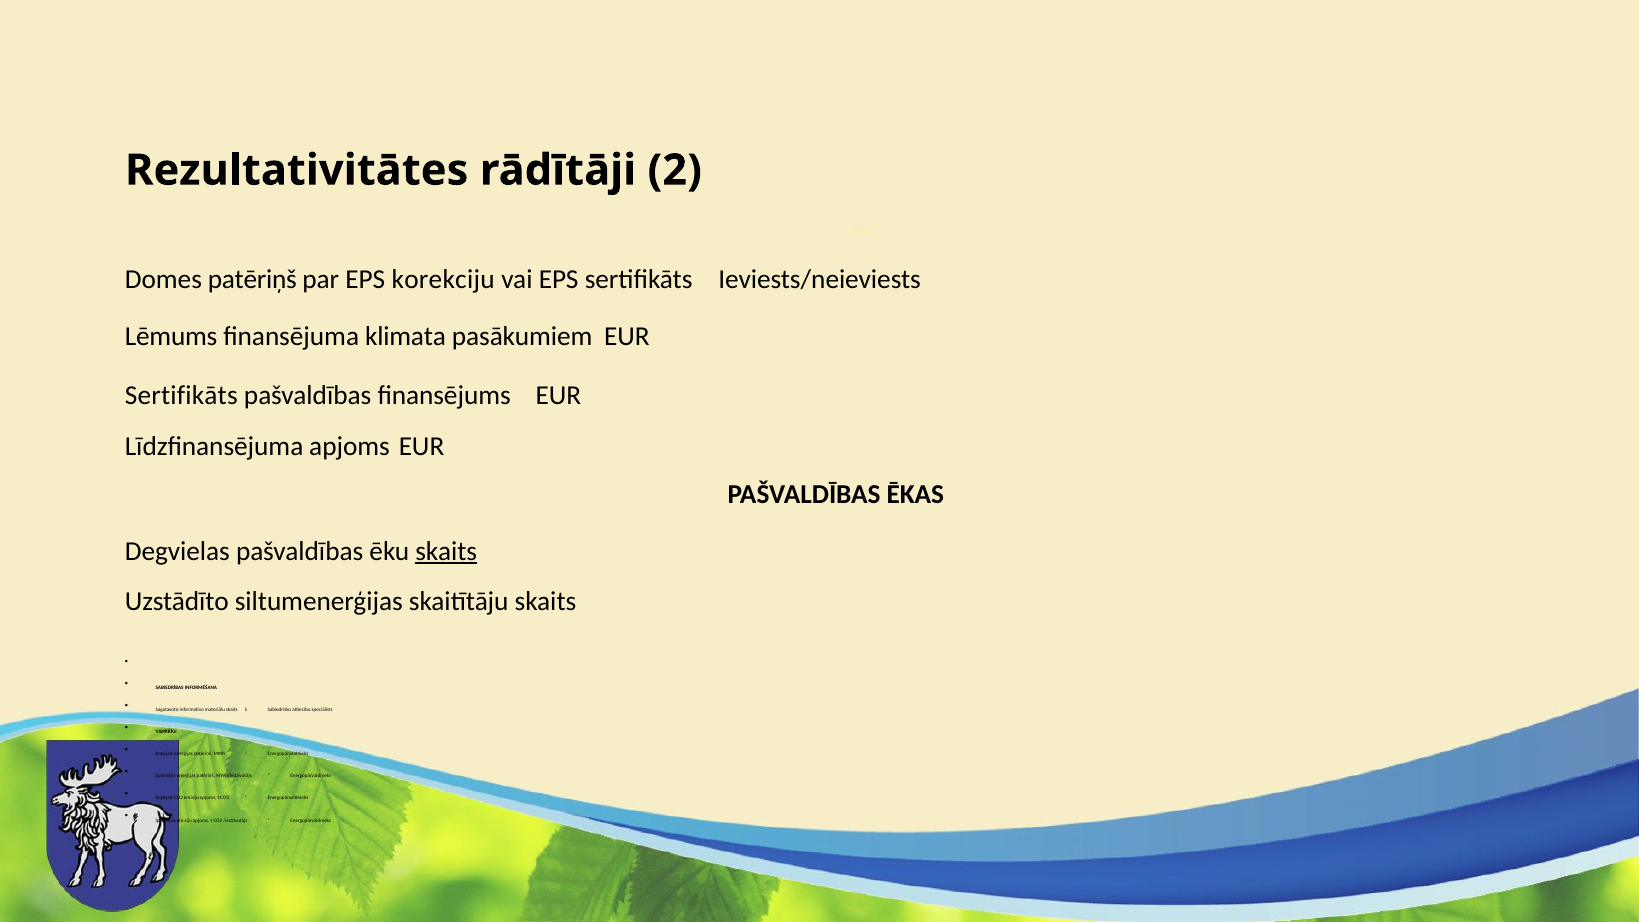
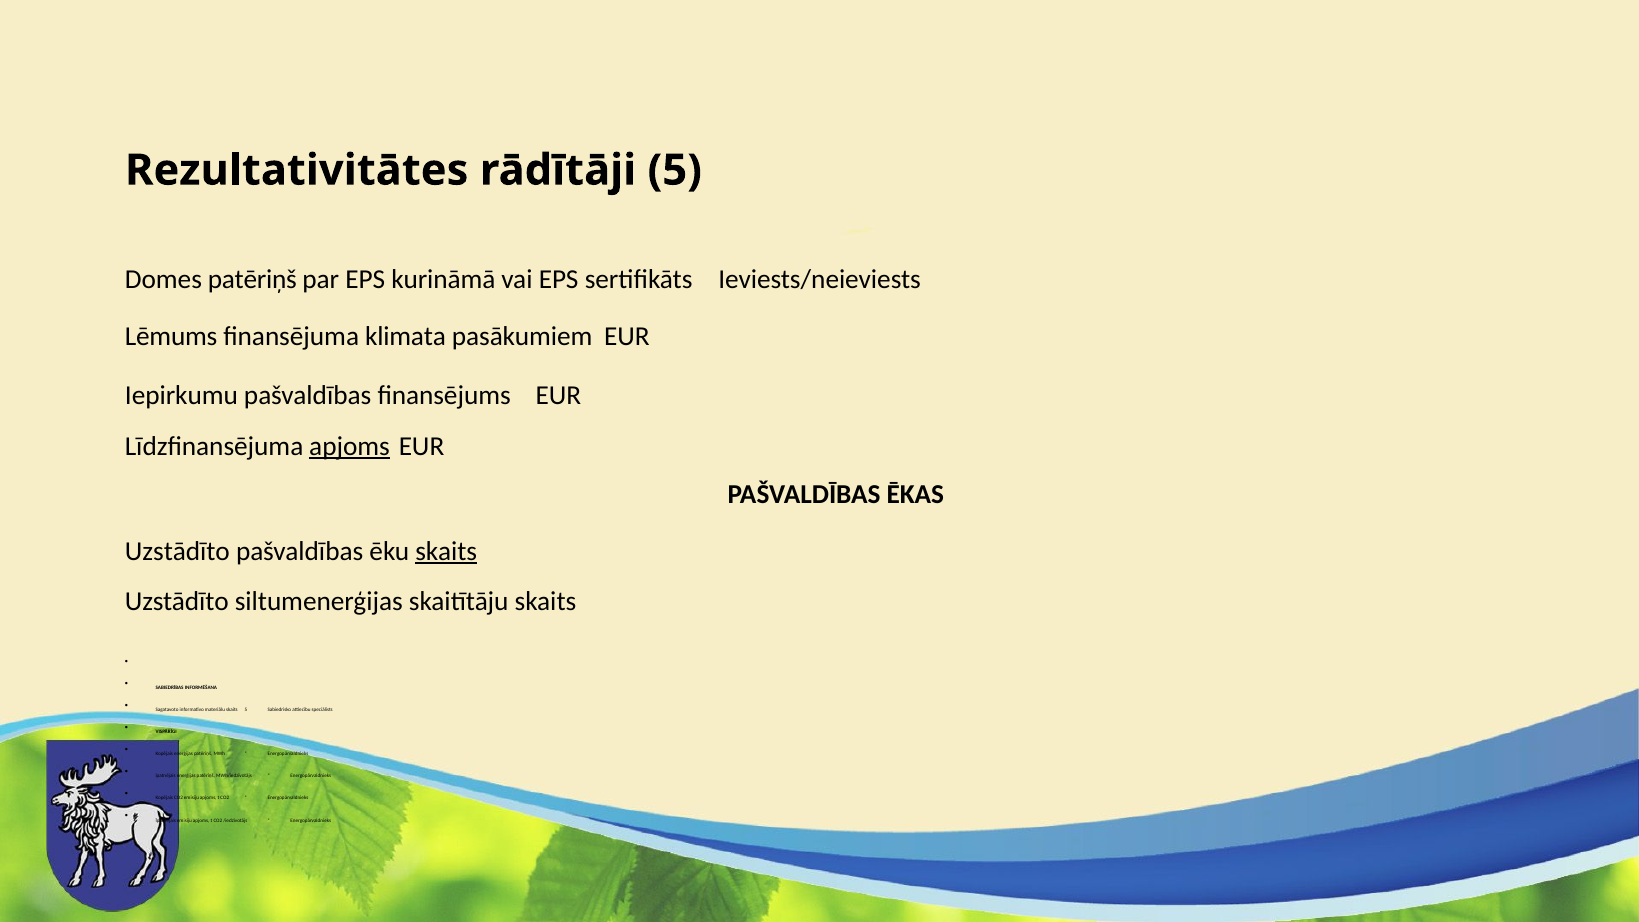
rādītāji 2: 2 -> 5
korekciju: korekciju -> kurināmā
Sertifikāts at (181, 396): Sertifikāts -> Iepirkumu
apjoms at (350, 446) underline: none -> present
Degvielas at (177, 551): Degvielas -> Uzstādīto
